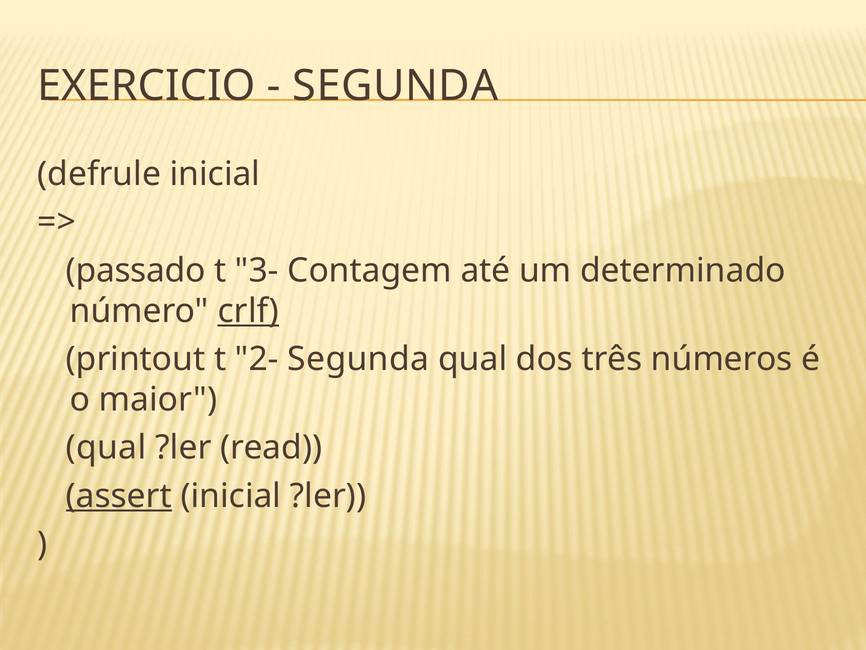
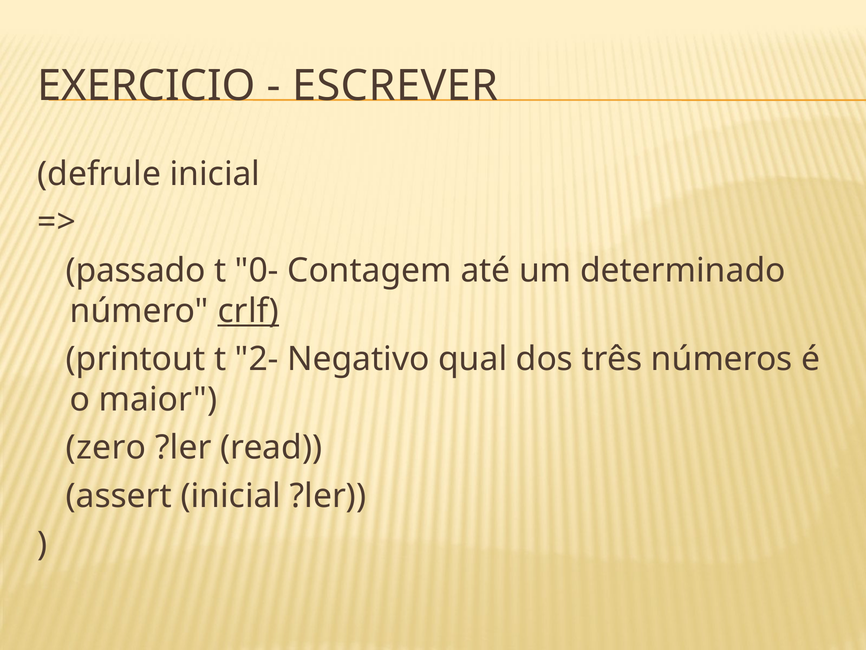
SEGUNDA at (395, 86): SEGUNDA -> ESCREVER
3-: 3- -> 0-
2- Segunda: Segunda -> Negativo
qual at (106, 447): qual -> zero
assert underline: present -> none
